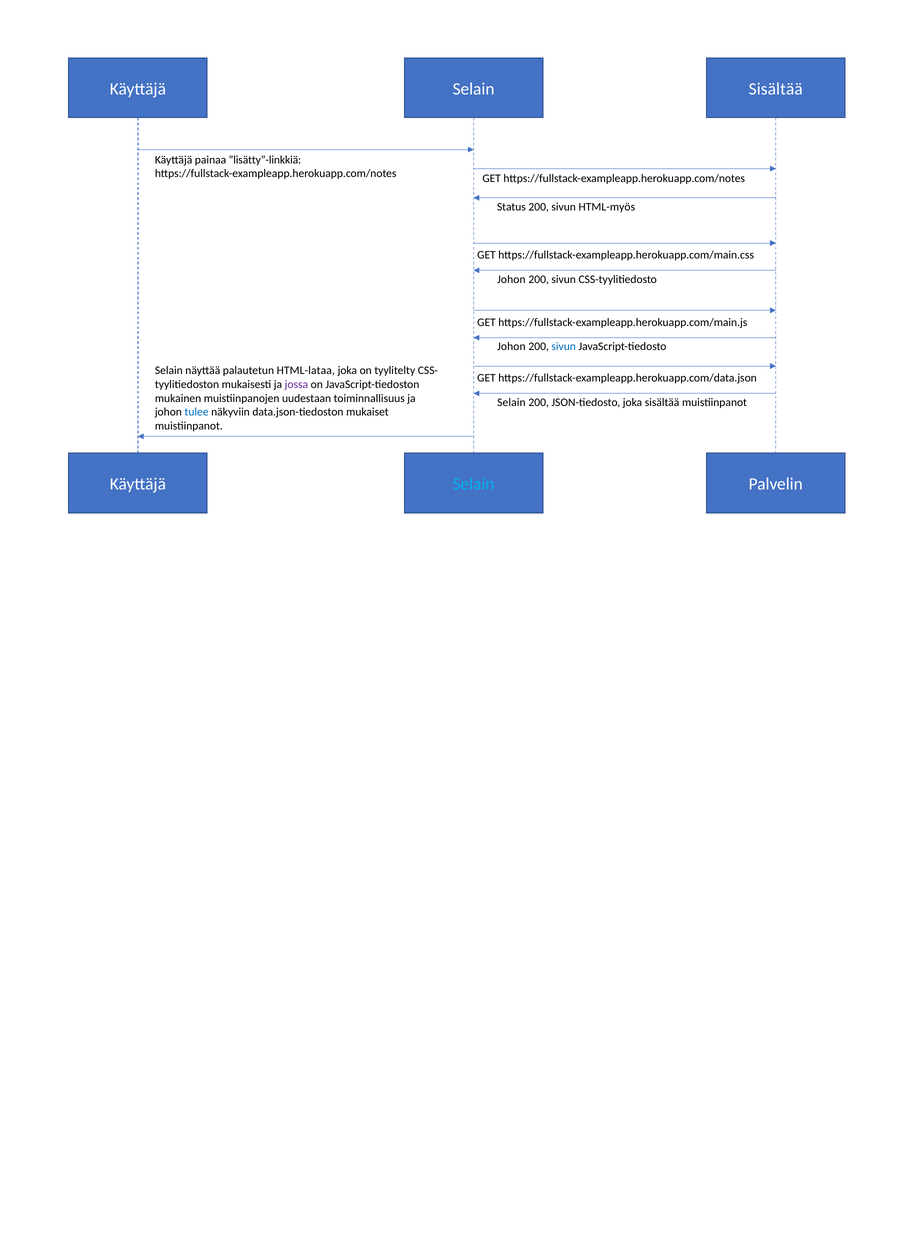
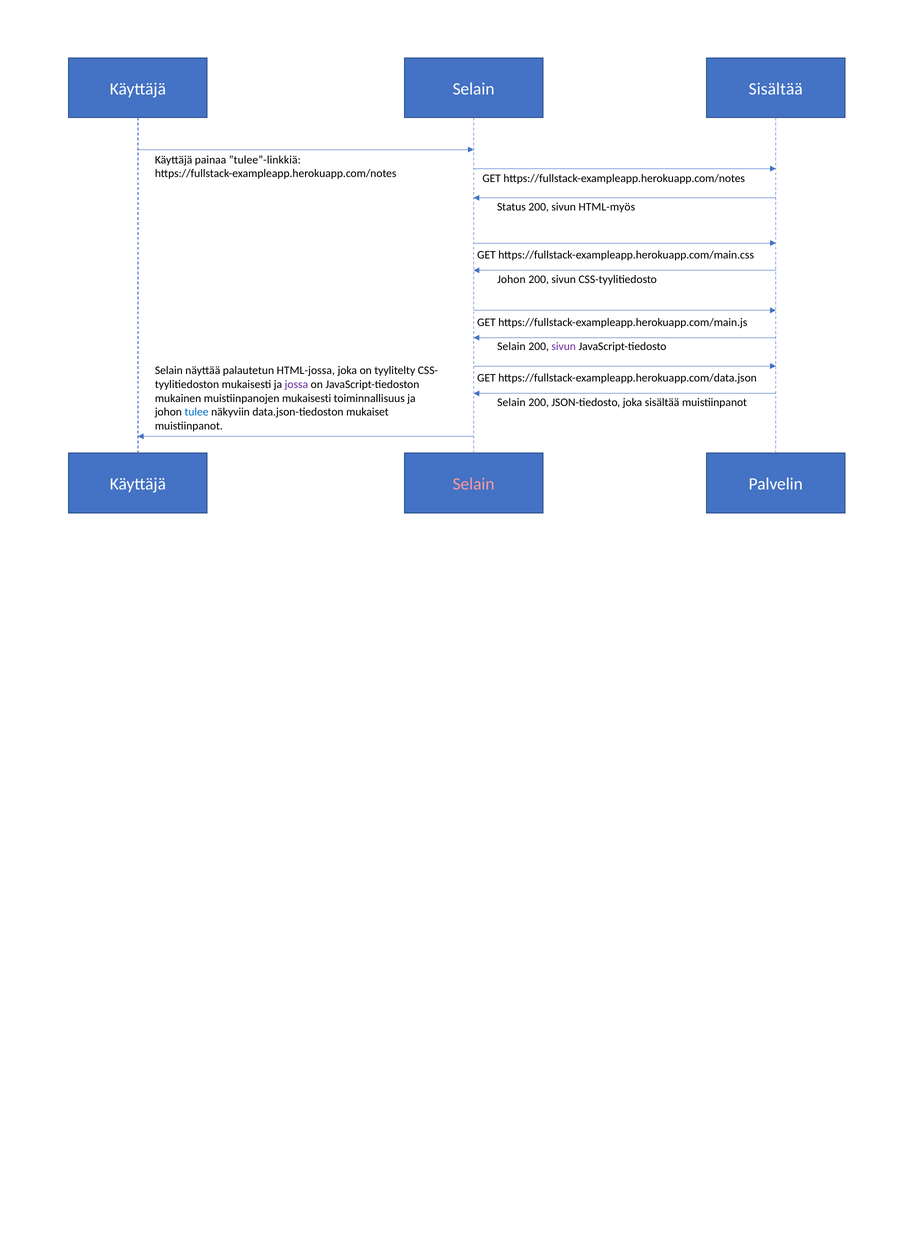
”lisätty”-linkkiä: ”lisätty”-linkkiä -> ”tulee”-linkkiä
Johon at (511, 347): Johon -> Selain
sivun at (564, 347) colour: blue -> purple
HTML-lataa: HTML-lataa -> HTML-jossa
muistiinpanojen uudestaan: uudestaan -> mukaisesti
Selain at (474, 484) colour: light blue -> pink
